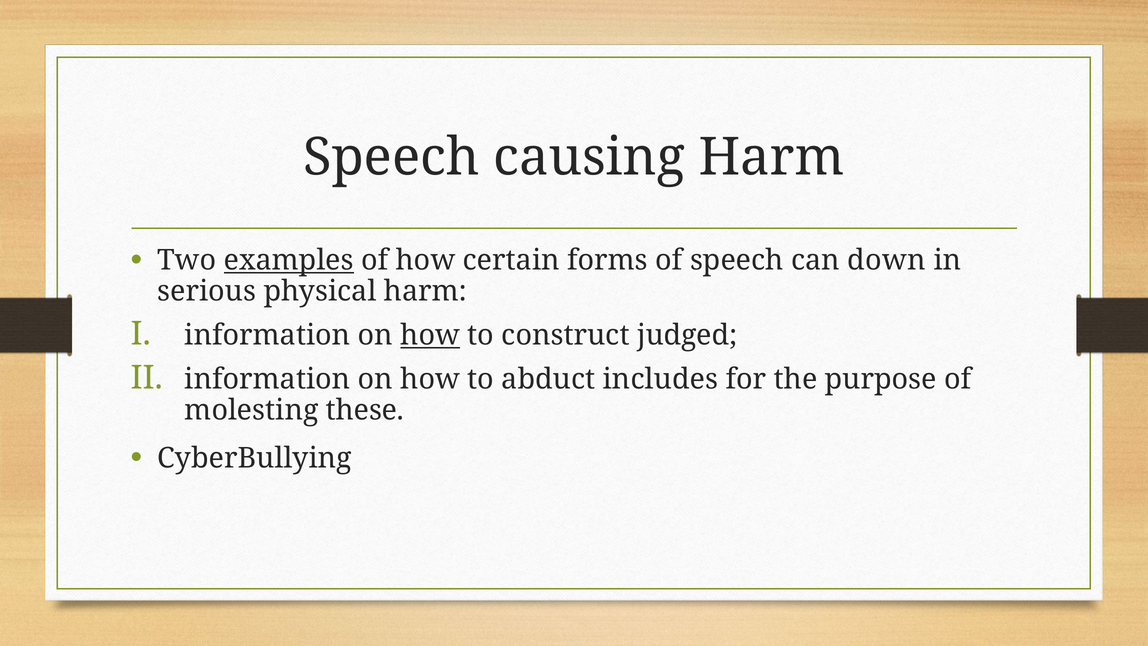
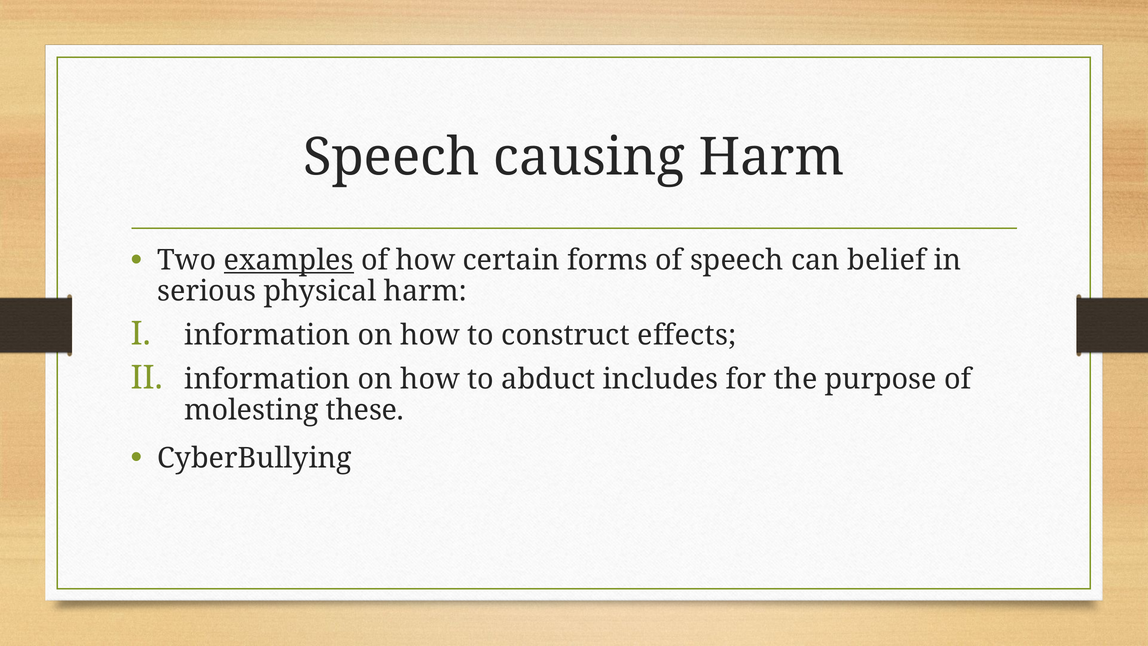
down: down -> belief
how at (430, 335) underline: present -> none
judged: judged -> effects
